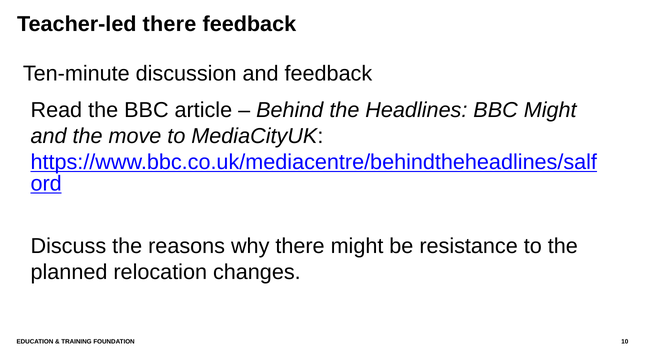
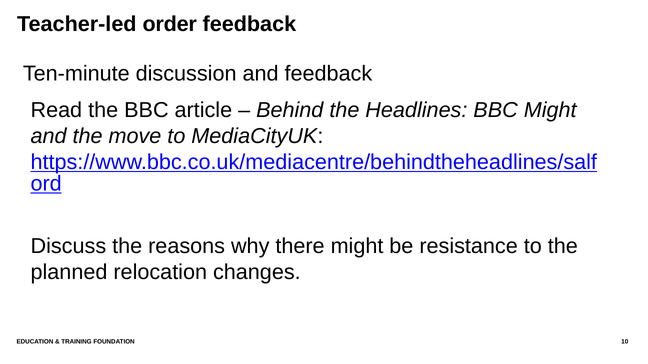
Teacher-led there: there -> order
